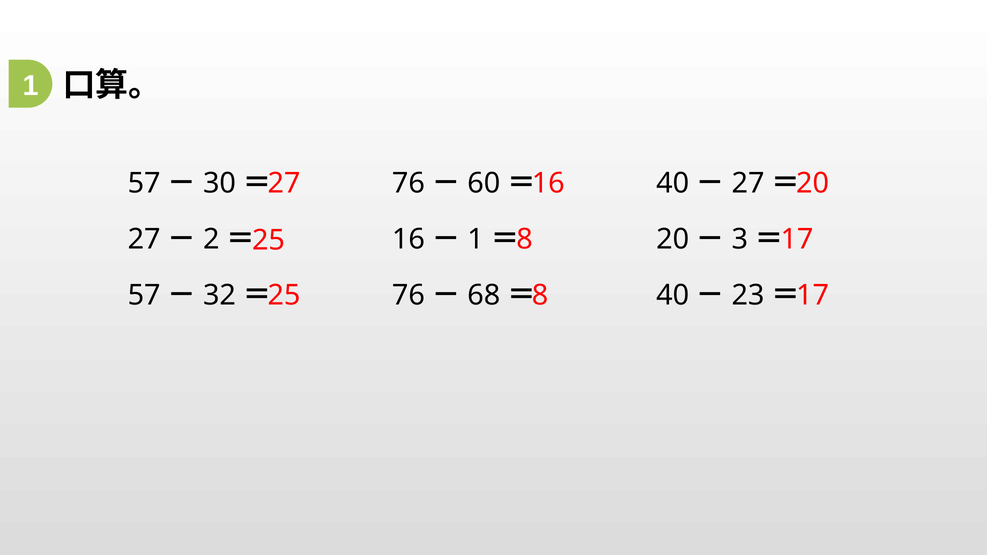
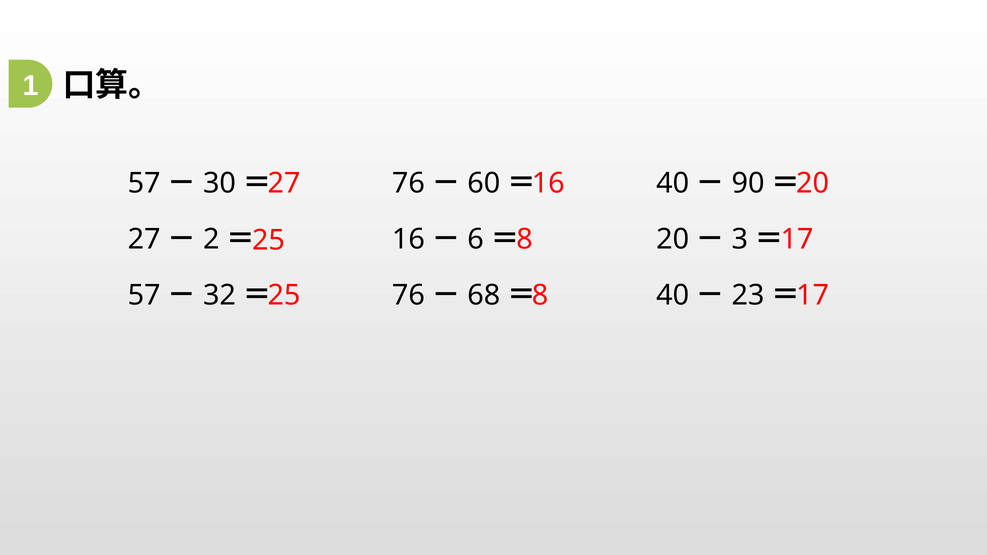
27 at (748, 183): 27 -> 90
1 at (476, 239): 1 -> 6
